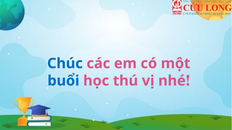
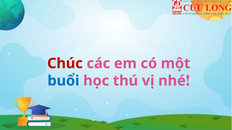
Chúc colour: blue -> red
